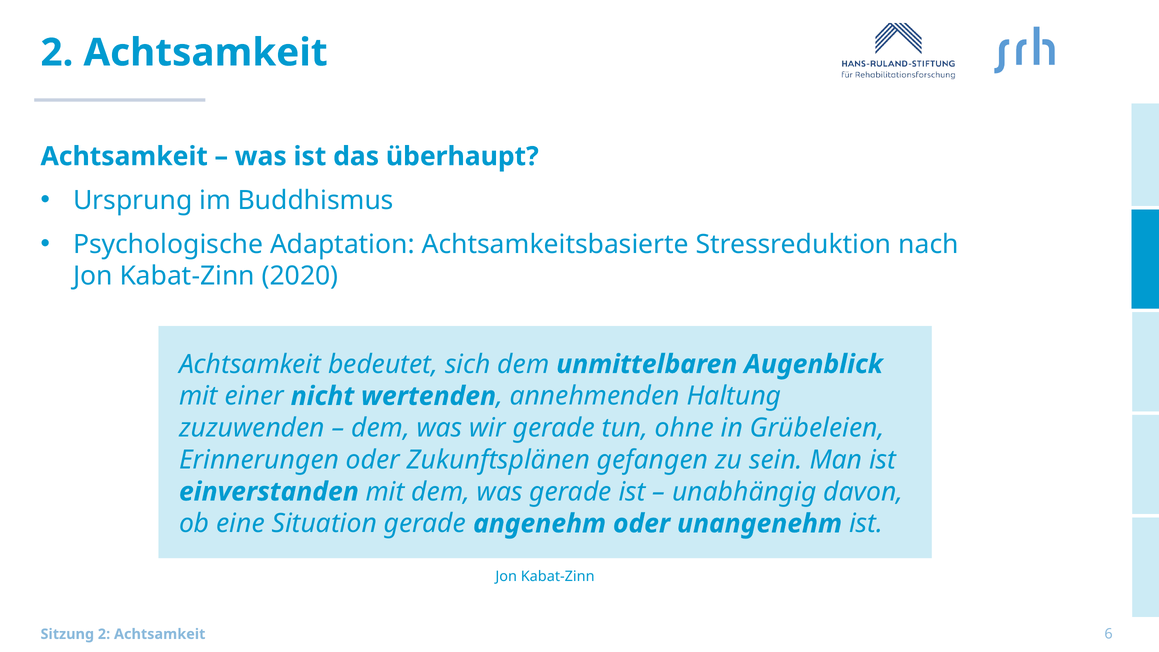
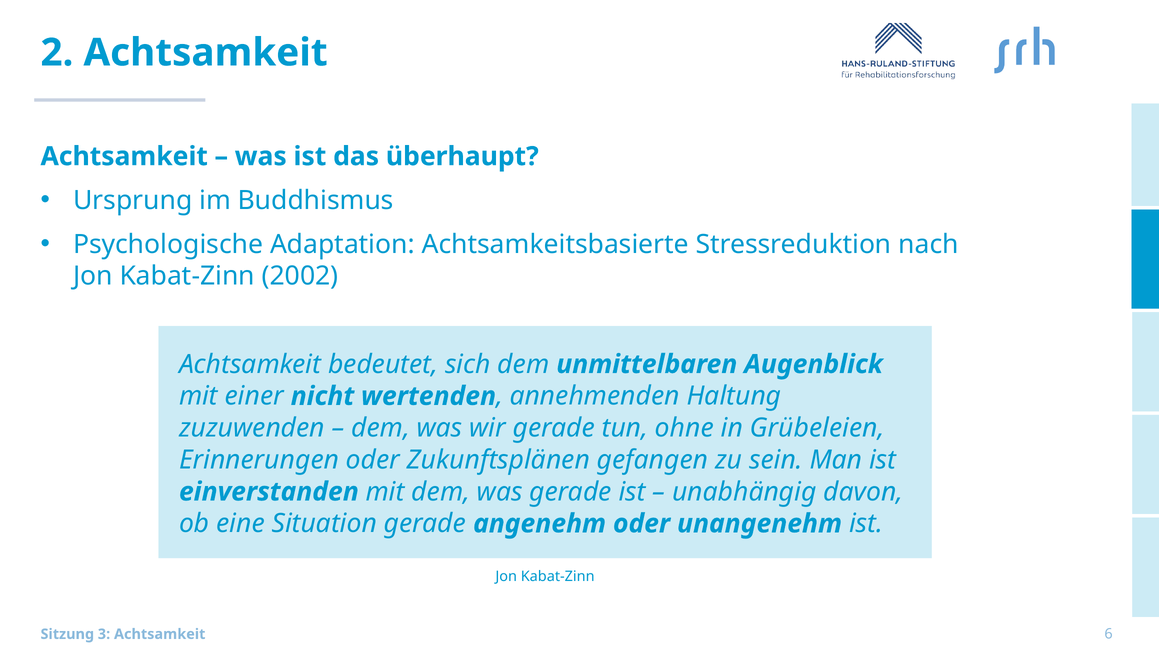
2020: 2020 -> 2002
Sitzung 2: 2 -> 3
